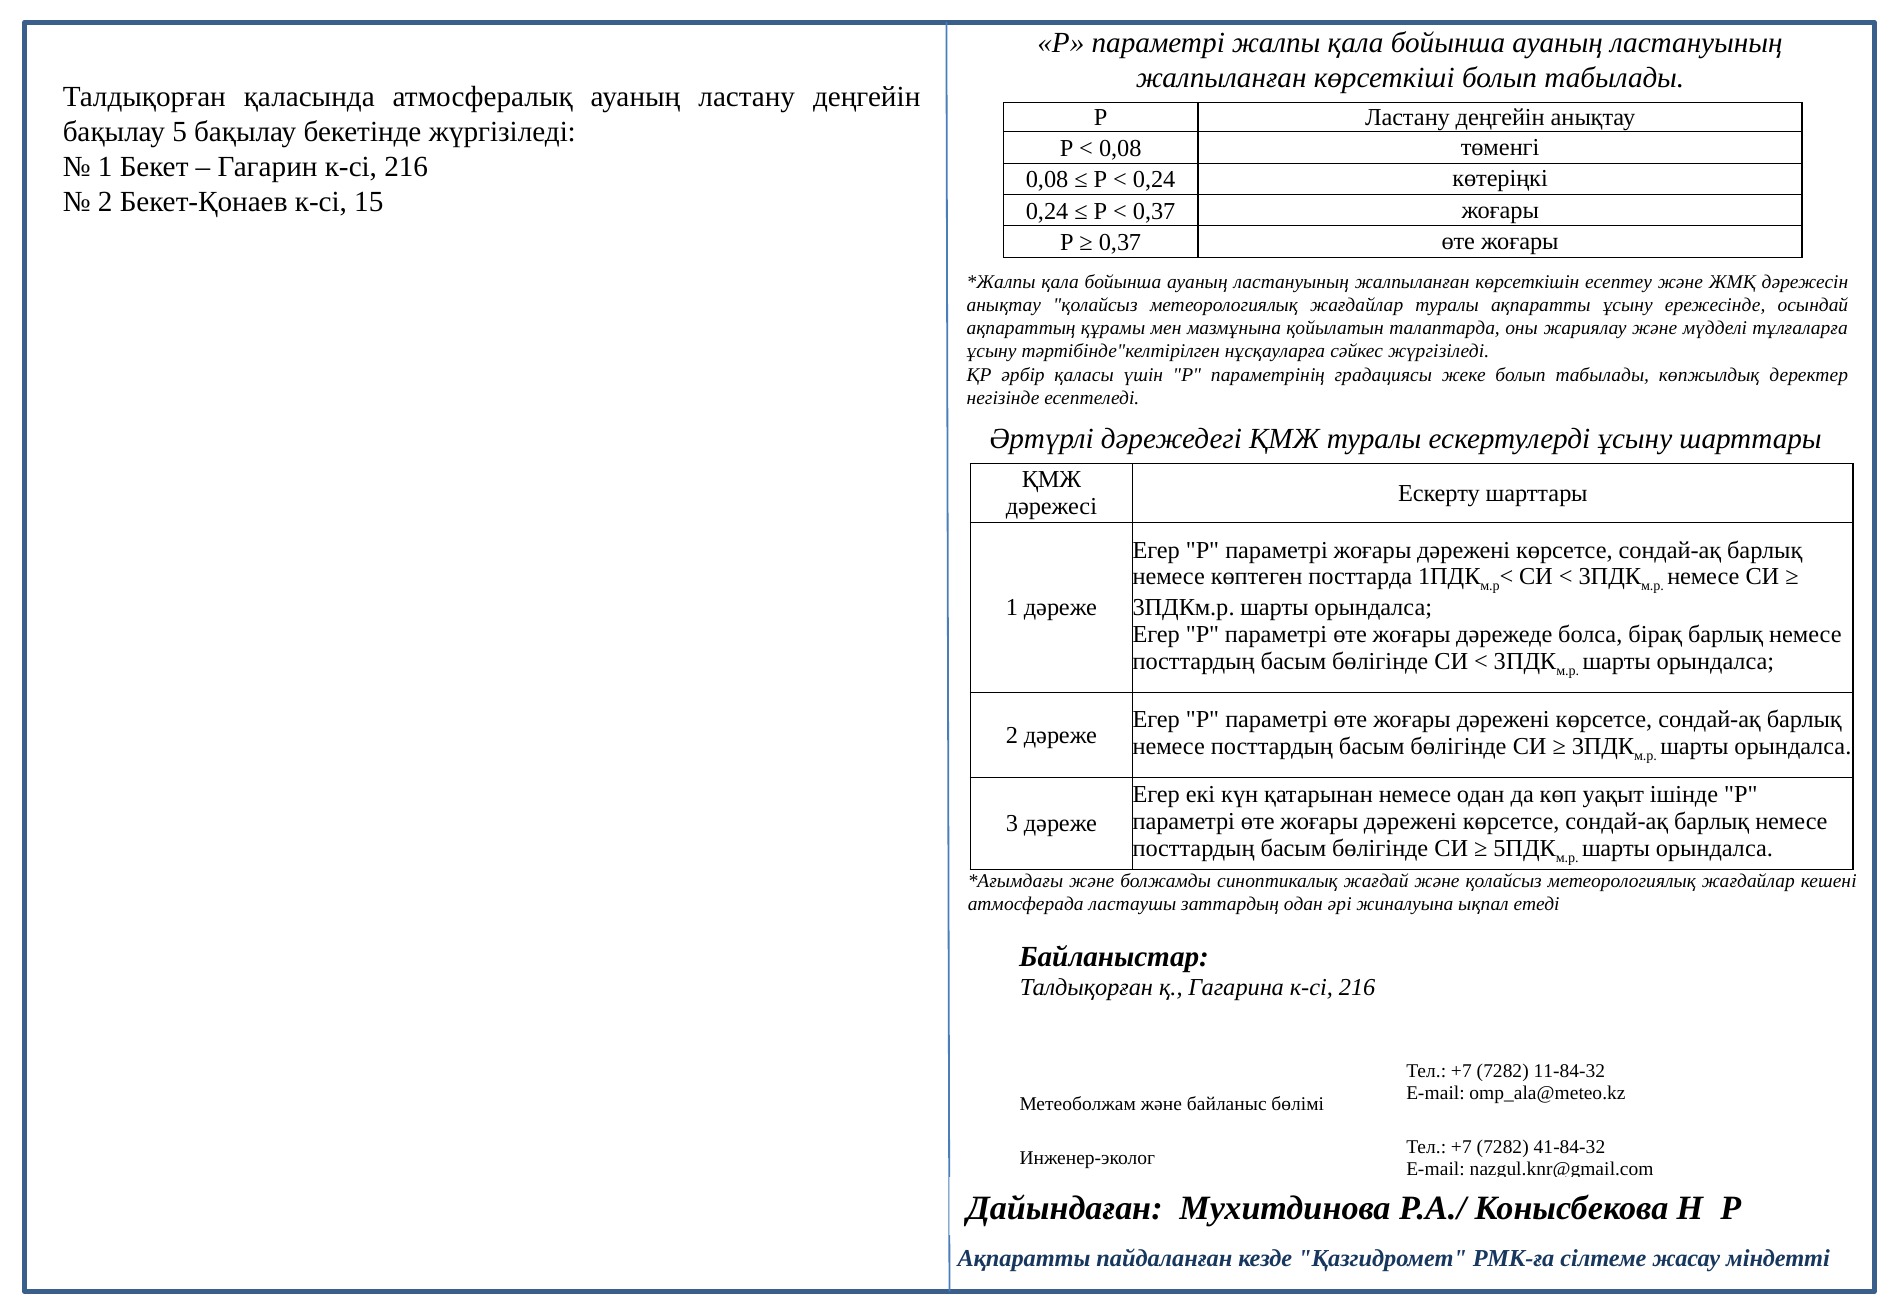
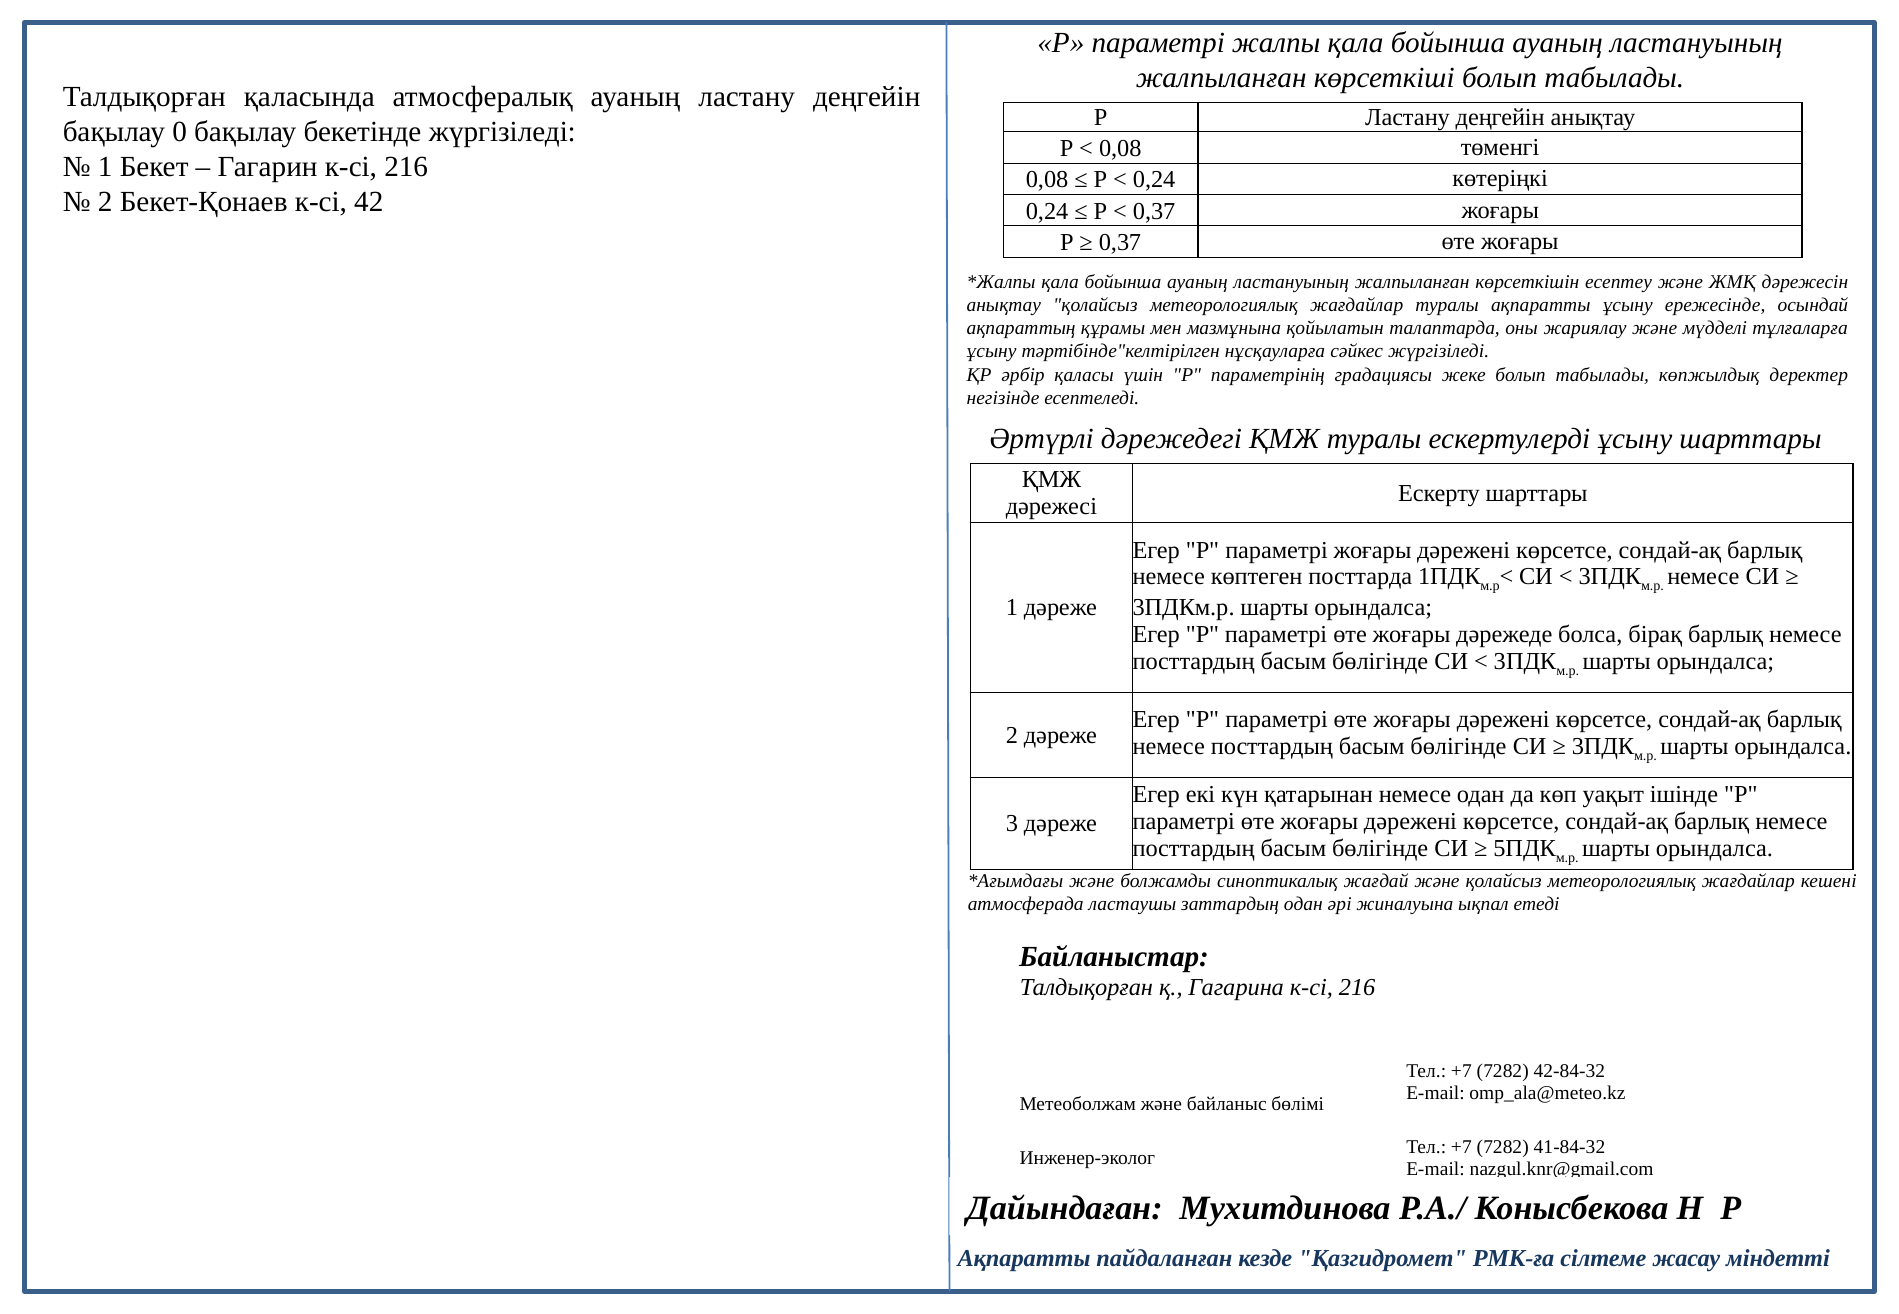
5: 5 -> 0
15: 15 -> 42
11-84-32: 11-84-32 -> 42-84-32
